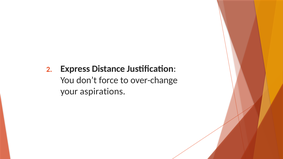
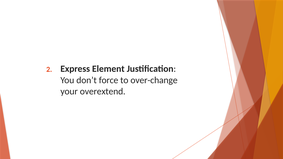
Distance: Distance -> Element
aspirations: aspirations -> overextend
